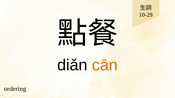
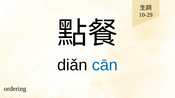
cān colour: orange -> blue
